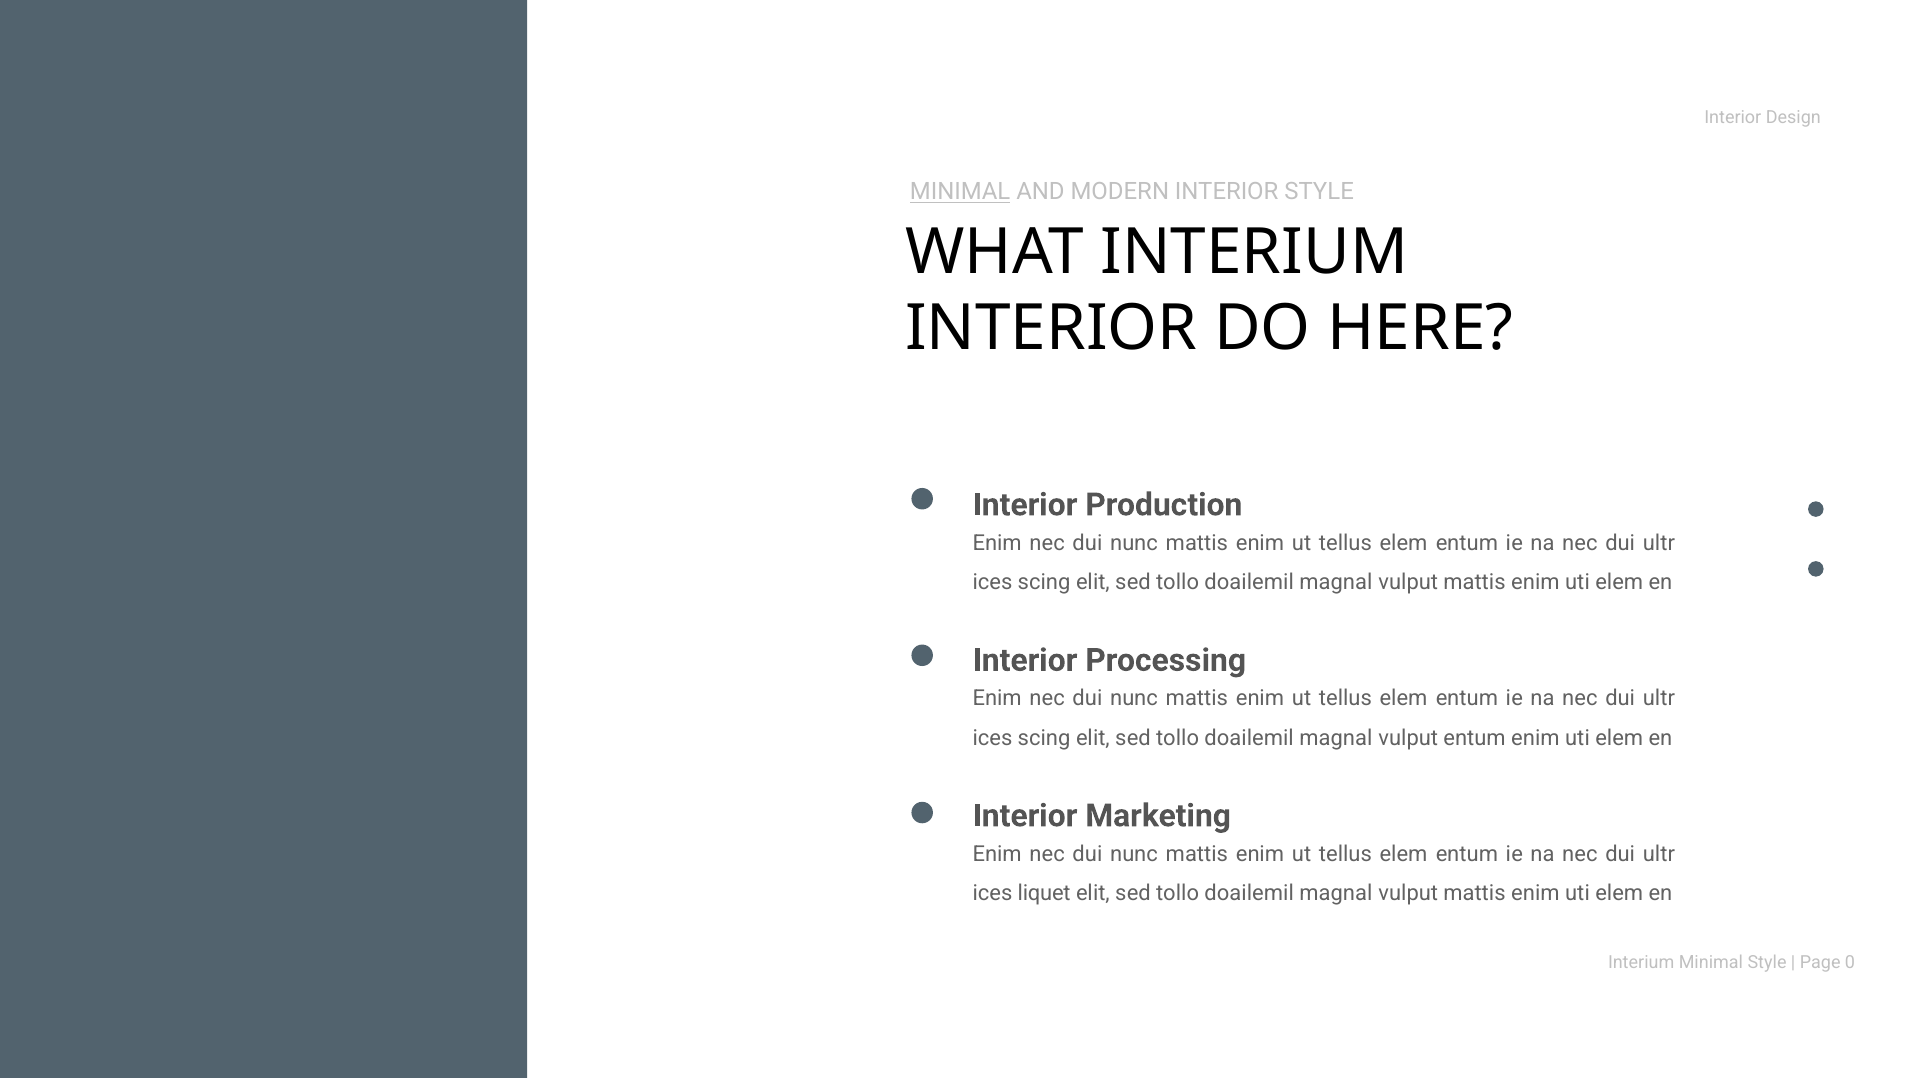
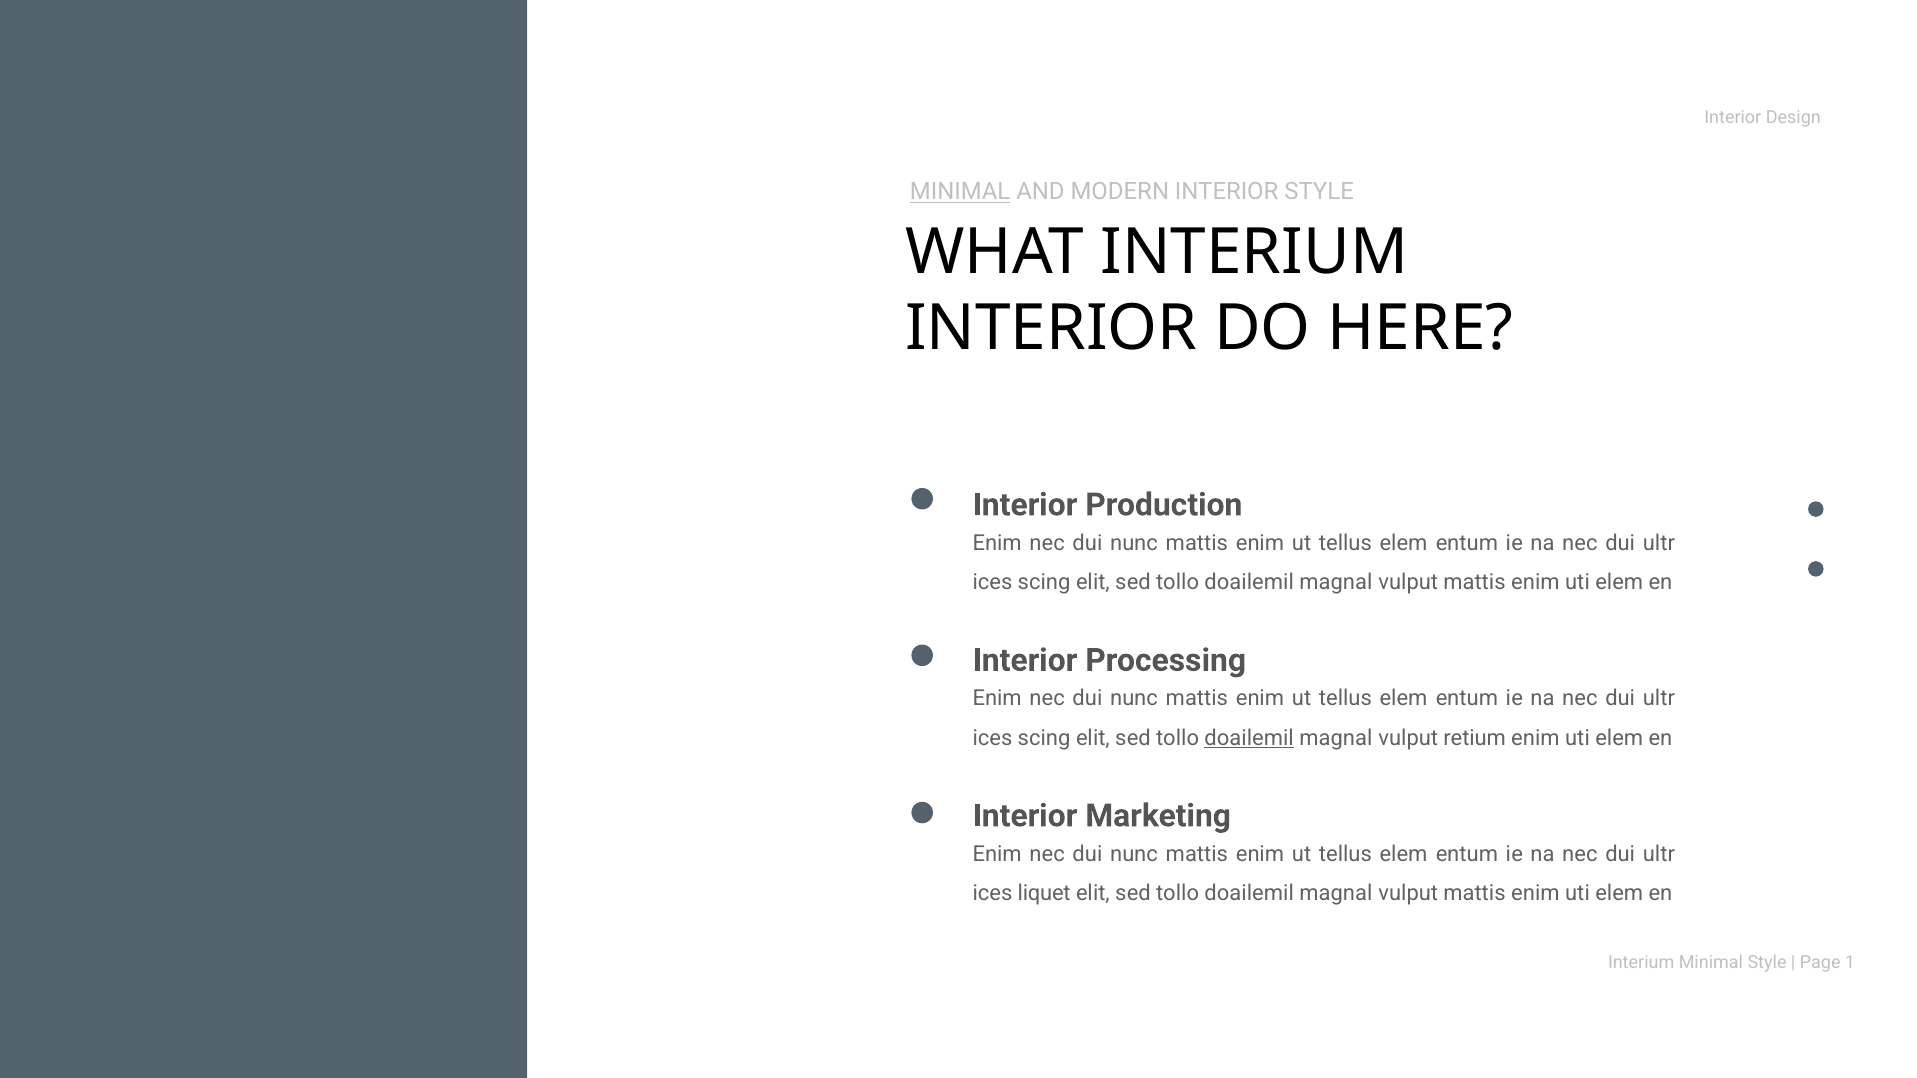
doailemil at (1249, 738) underline: none -> present
vulput entum: entum -> retium
0: 0 -> 1
